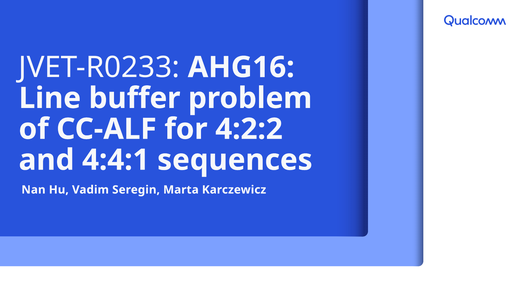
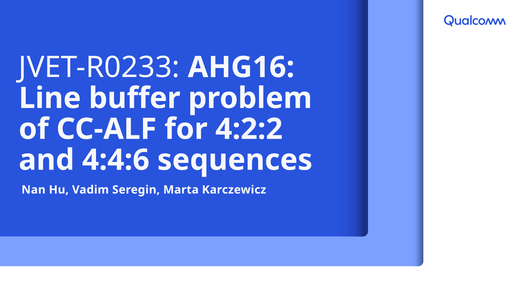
4:4:1: 4:4:1 -> 4:4:6
